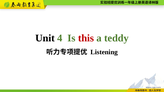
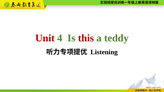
Unit colour: black -> red
